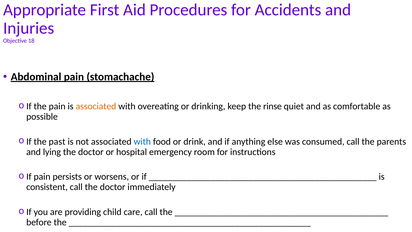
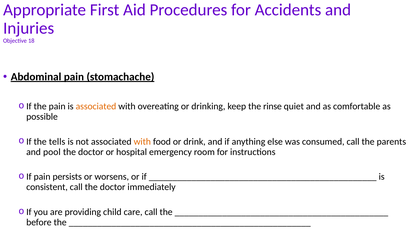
past: past -> tells
with at (142, 141) colour: blue -> orange
lying: lying -> pool
